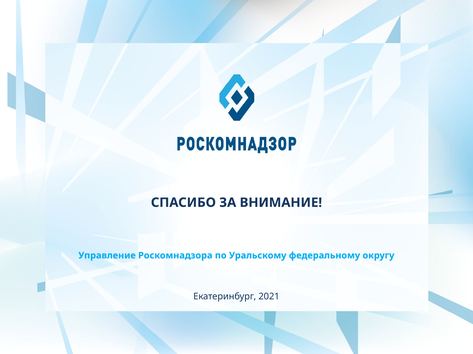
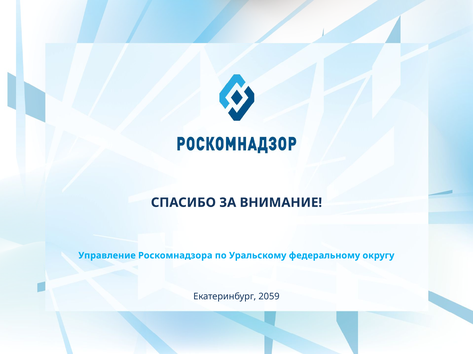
2021: 2021 -> 2059
